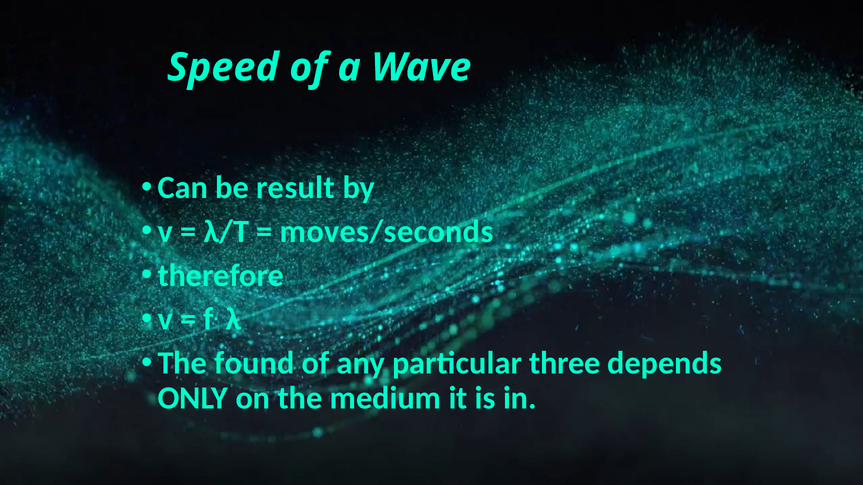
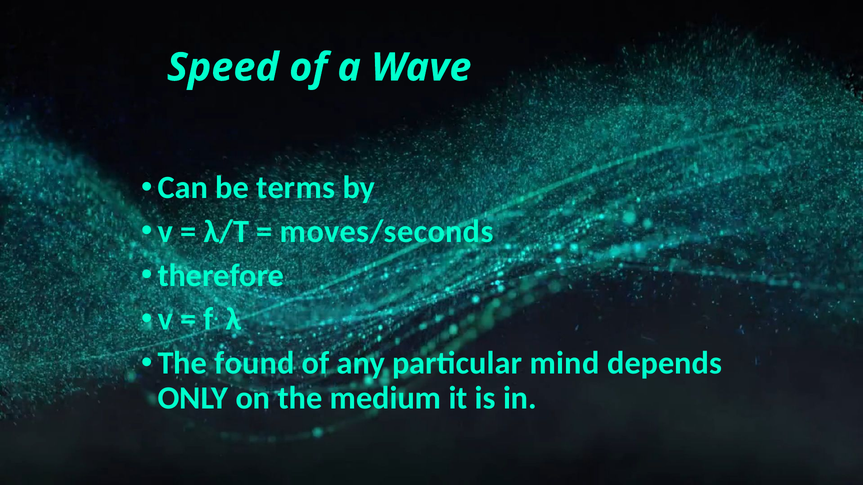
result: result -> terms
three: three -> mind
